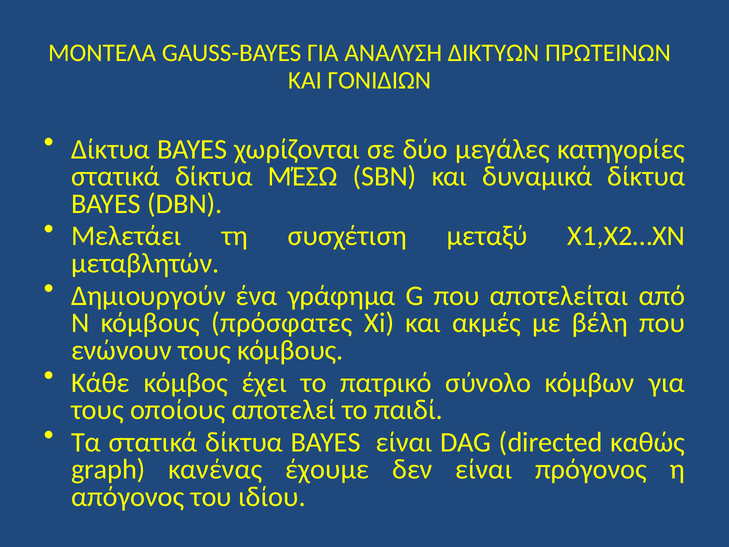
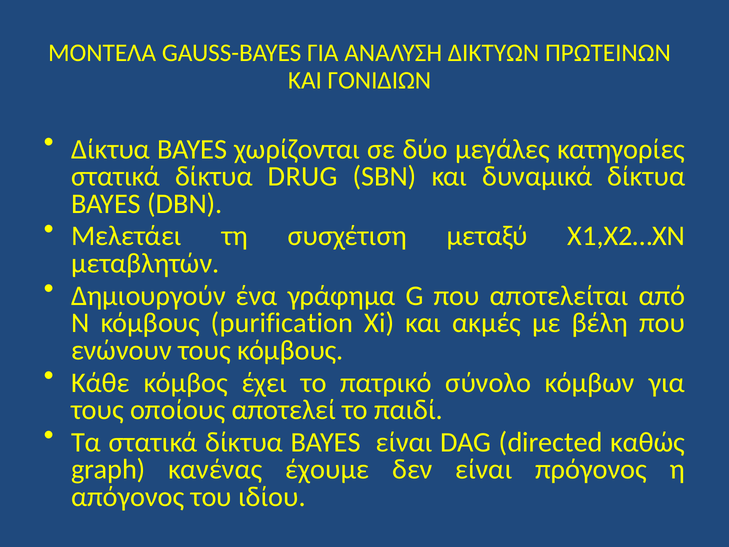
ΜΈΣΩ: ΜΈΣΩ -> DRUG
πρόσφατες: πρόσφατες -> purification
